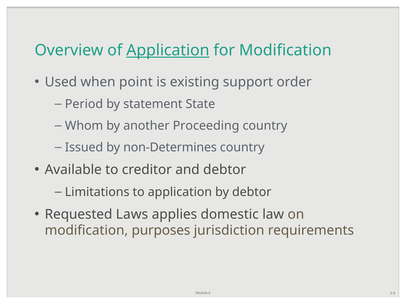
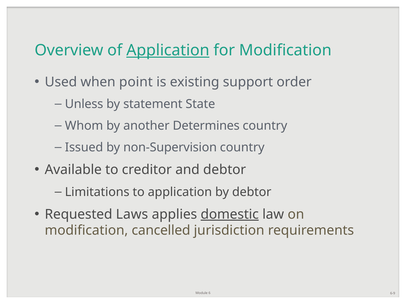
Period: Period -> Unless
Proceeding: Proceeding -> Determines
non-Determines: non-Determines -> non-Supervision
domestic underline: none -> present
purposes: purposes -> cancelled
